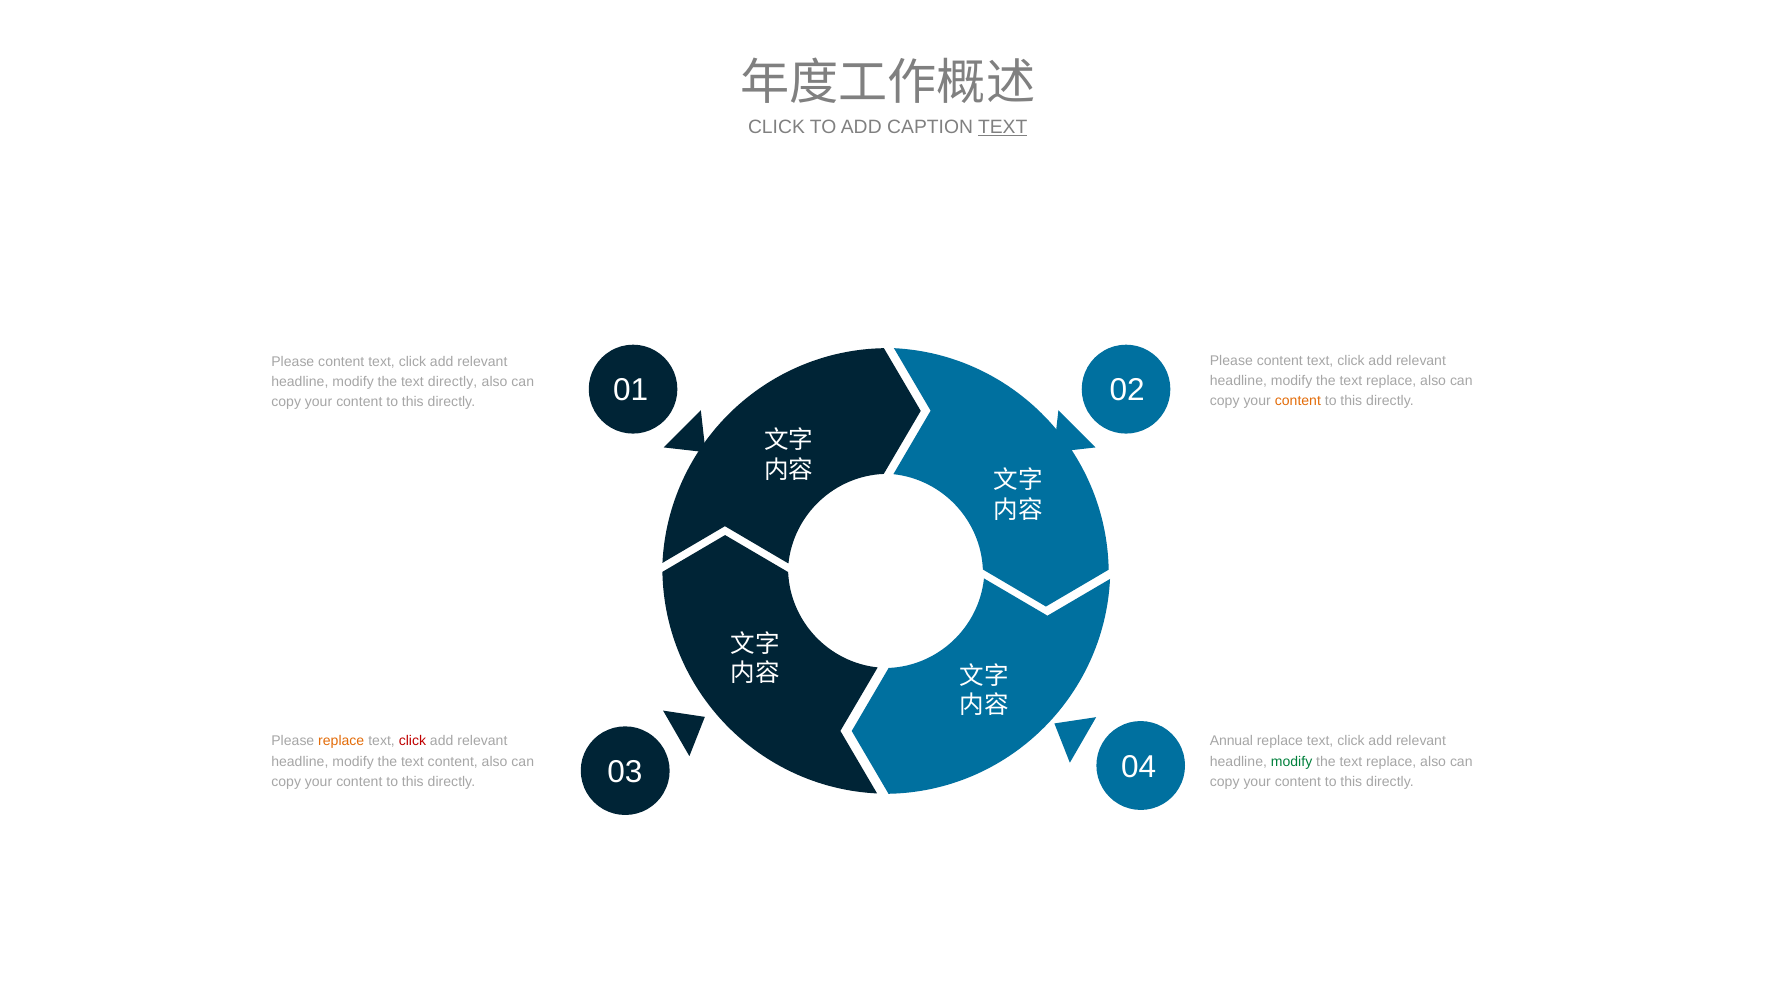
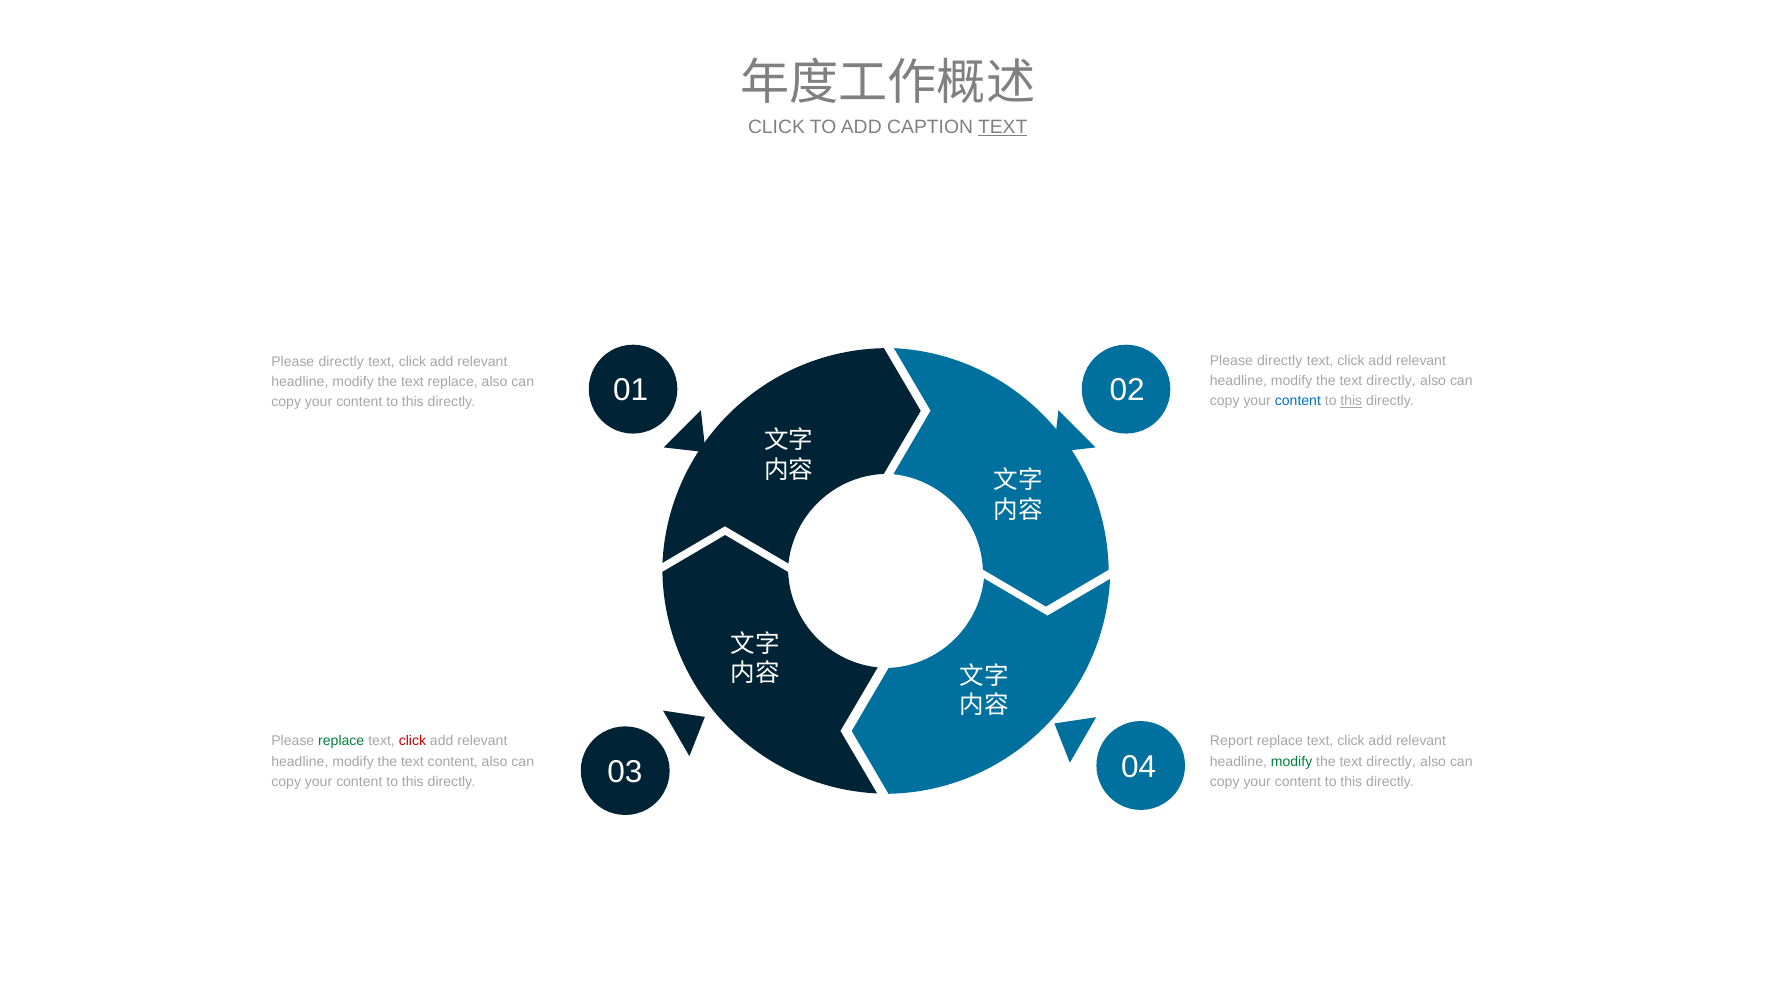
content at (1280, 361): content -> directly
content at (341, 361): content -> directly
replace at (1391, 381): replace -> directly
text directly: directly -> replace
content at (1298, 401) colour: orange -> blue
this at (1351, 401) underline: none -> present
replace at (341, 741) colour: orange -> green
Annual: Annual -> Report
replace at (1391, 761): replace -> directly
